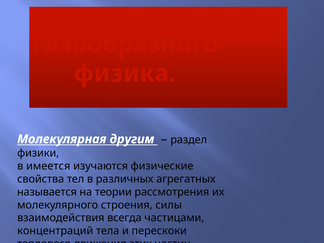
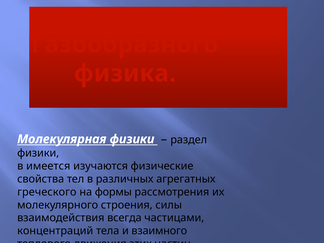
Молекулярная другим: другим -> физики
называется: называется -> греческого
теории: теории -> формы
перескоки: перескоки -> взаимного
